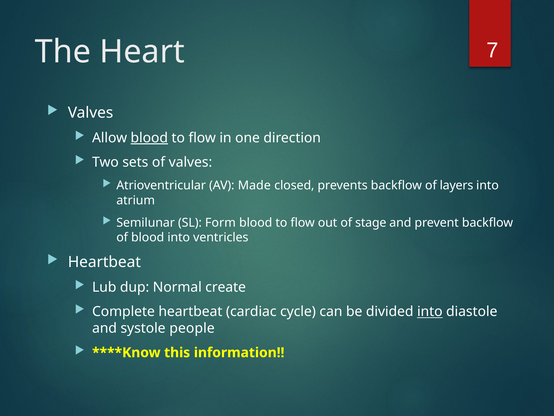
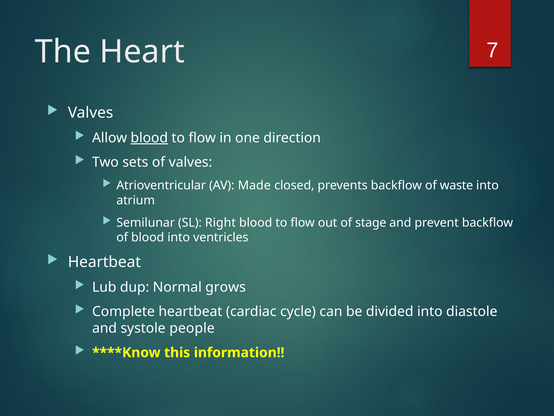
layers: layers -> waste
Form: Form -> Right
create: create -> grows
into at (430, 311) underline: present -> none
